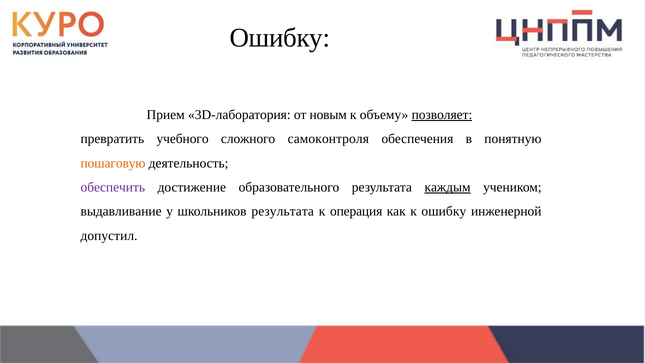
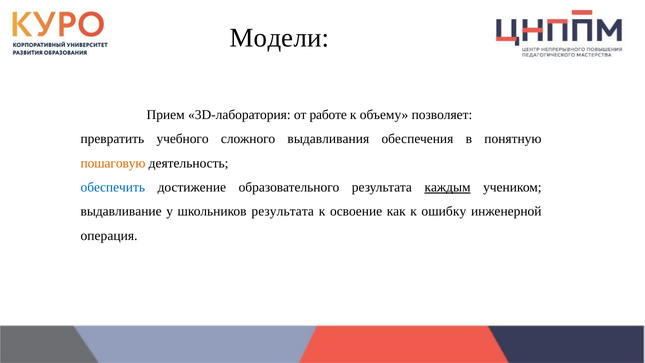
Ошибку at (280, 38): Ошибку -> Модели
новым: новым -> работе
позволяет underline: present -> none
самоконтроля: самоконтроля -> выдавливания
обеспечить colour: purple -> blue
операция: операция -> освоение
допустил: допустил -> операция
